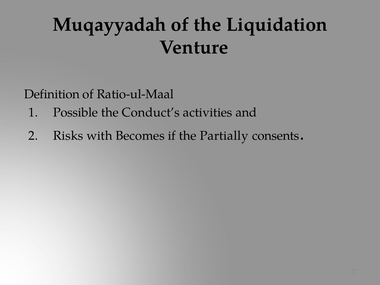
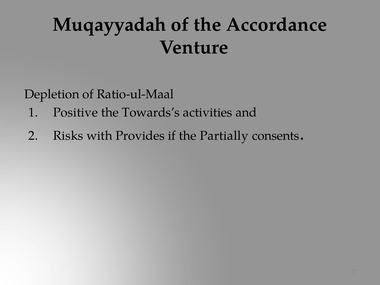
Liquidation: Liquidation -> Accordance
Definition: Definition -> Depletion
Possible: Possible -> Positive
Conduct’s: Conduct’s -> Towards’s
Becomes: Becomes -> Provides
